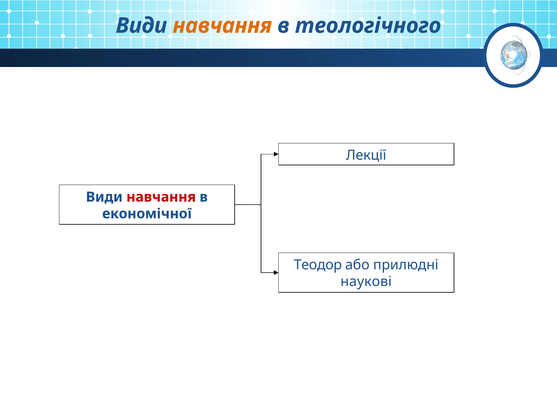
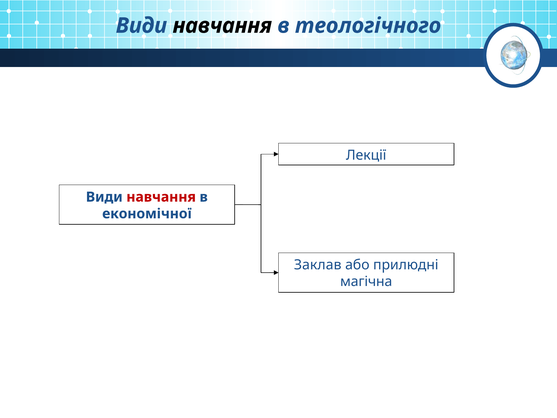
навчання at (222, 26) colour: orange -> black
Теодор: Теодор -> Заклав
наукові: наукові -> магічна
